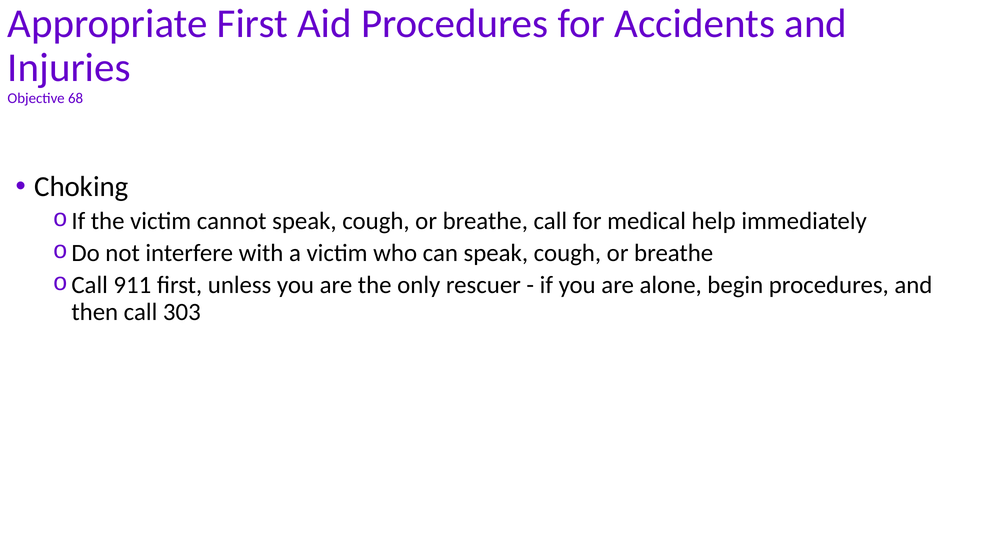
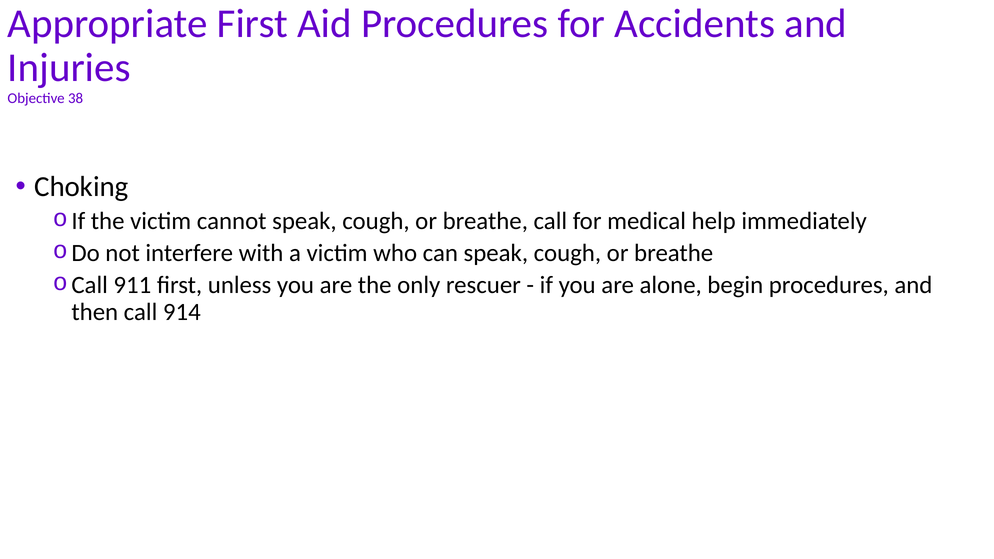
68: 68 -> 38
303: 303 -> 914
